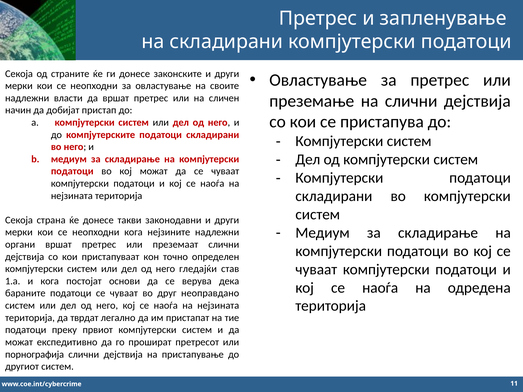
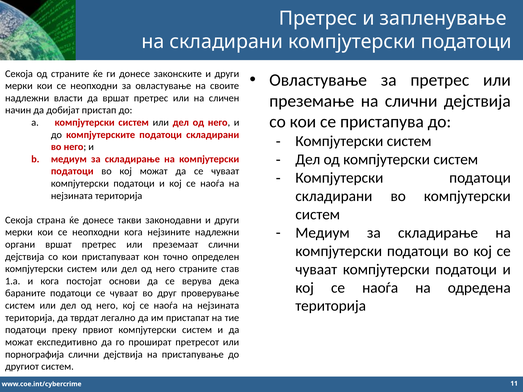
него гледајќи: гледајќи -> страните
неоправдано: неоправдано -> проверување
